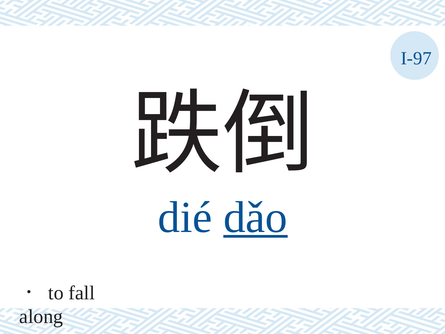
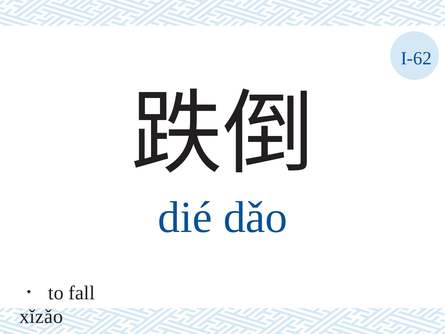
I-97: I-97 -> I-62
dǎo underline: present -> none
along: along -> xǐzǎo
